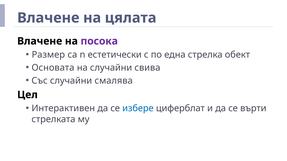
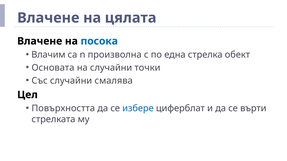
посока colour: purple -> blue
Размер: Размер -> Влачим
естетически: естетически -> произволна
свива: свива -> точки
Интерактивен: Интерактивен -> Повърхността
